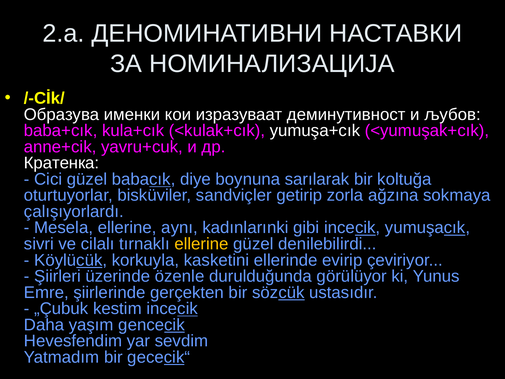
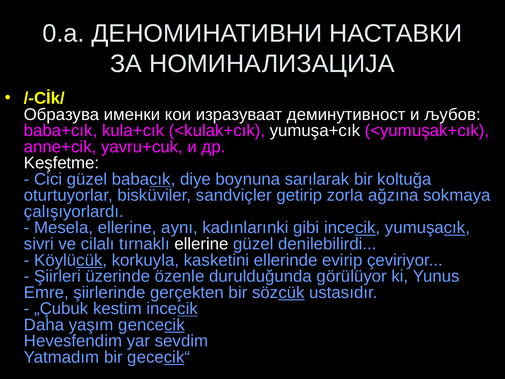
2.a: 2.a -> 0.a
Кратенка: Кратенка -> Keşfetme
ellerine at (202, 244) colour: yellow -> white
